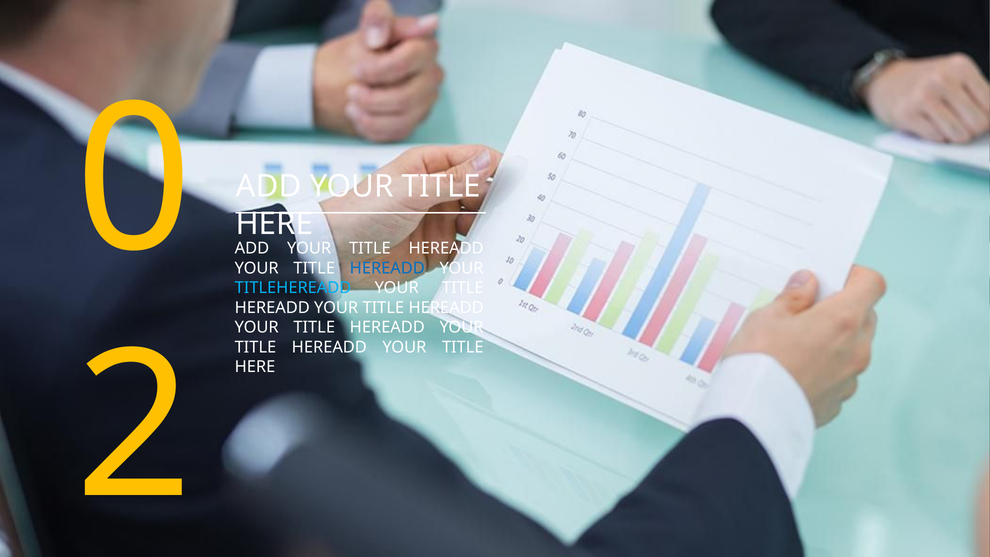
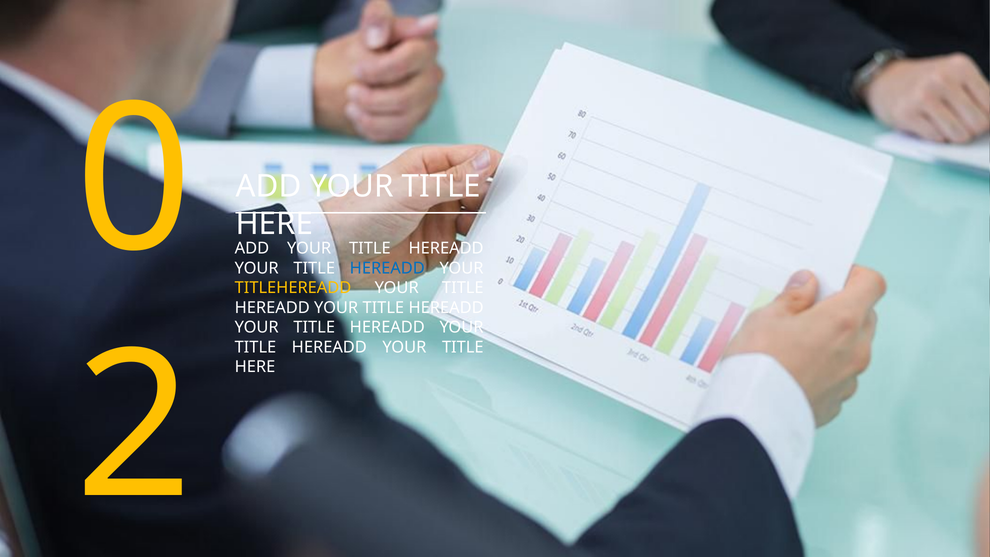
TITLEHEREADD colour: light blue -> yellow
